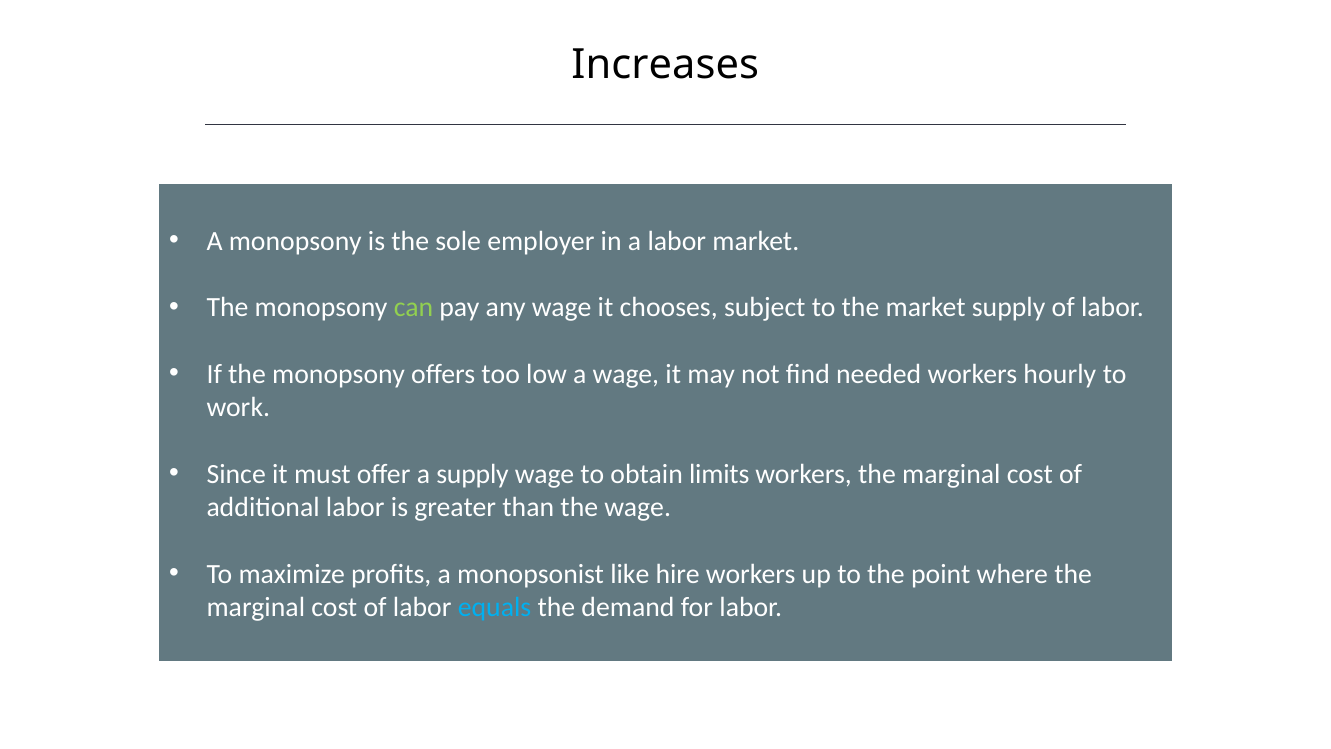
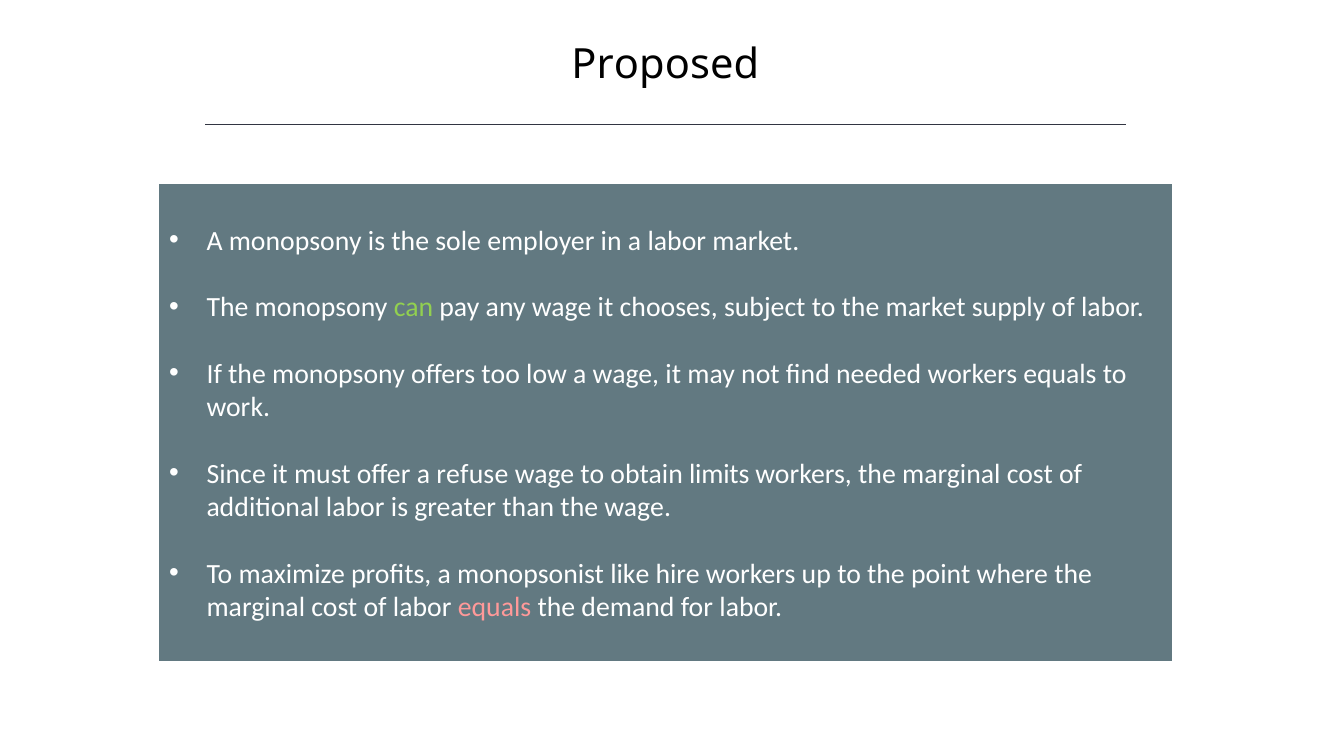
Increases: Increases -> Proposed
workers hourly: hourly -> equals
a supply: supply -> refuse
equals at (495, 607) colour: light blue -> pink
